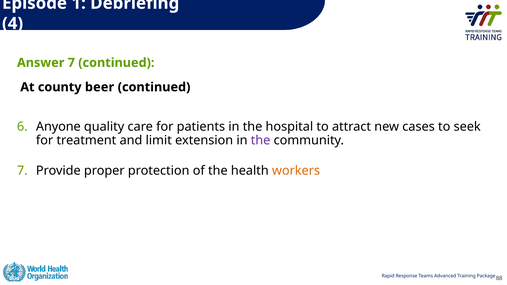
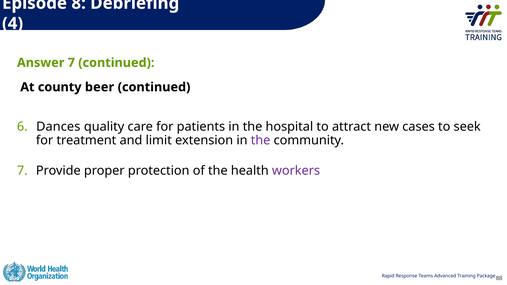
1: 1 -> 8
Anyone: Anyone -> Dances
workers colour: orange -> purple
